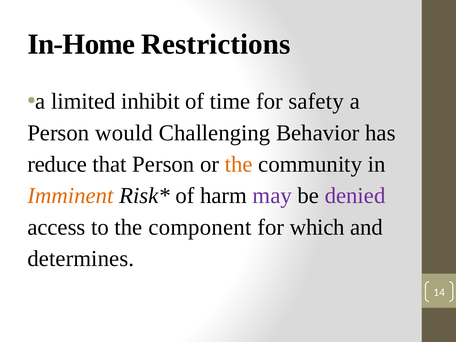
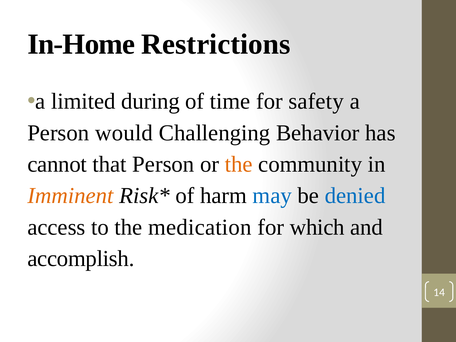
inhibit: inhibit -> during
reduce: reduce -> cannot
may colour: purple -> blue
denied colour: purple -> blue
component: component -> medication
determines: determines -> accomplish
